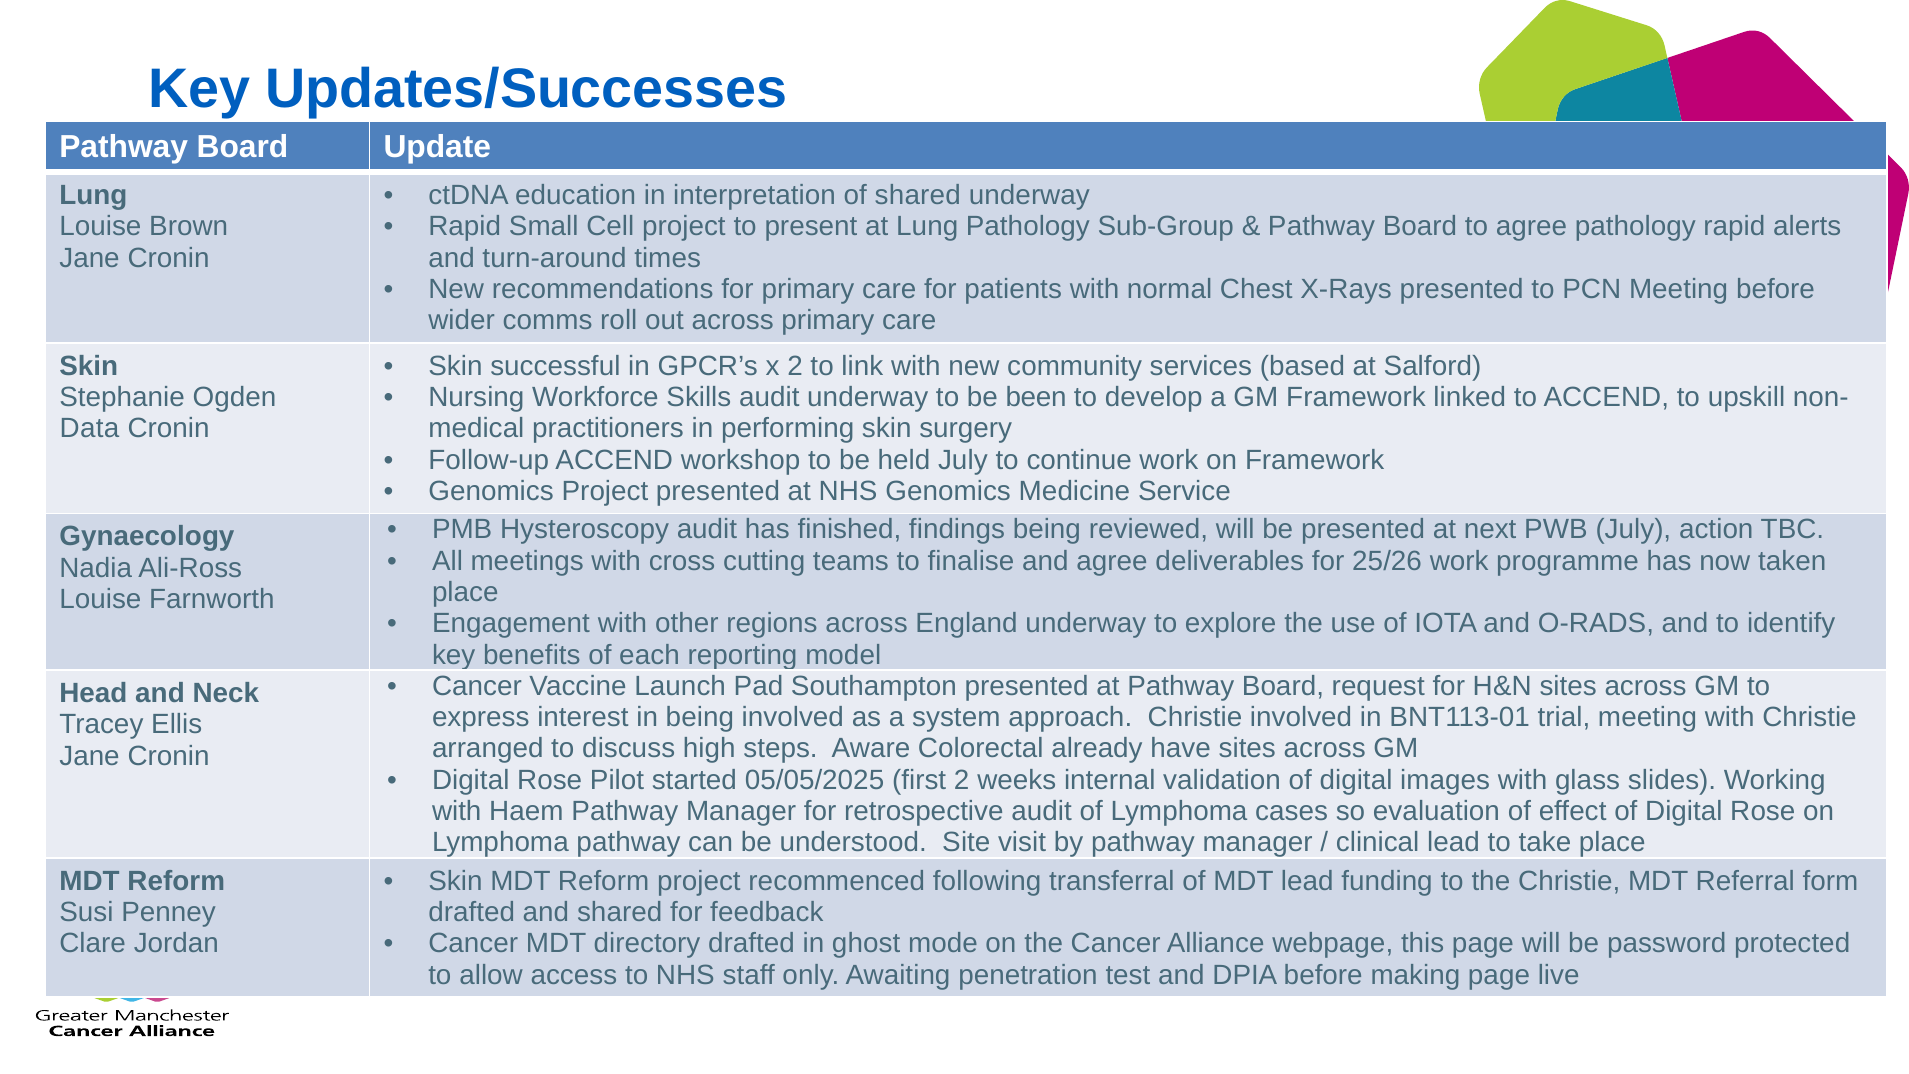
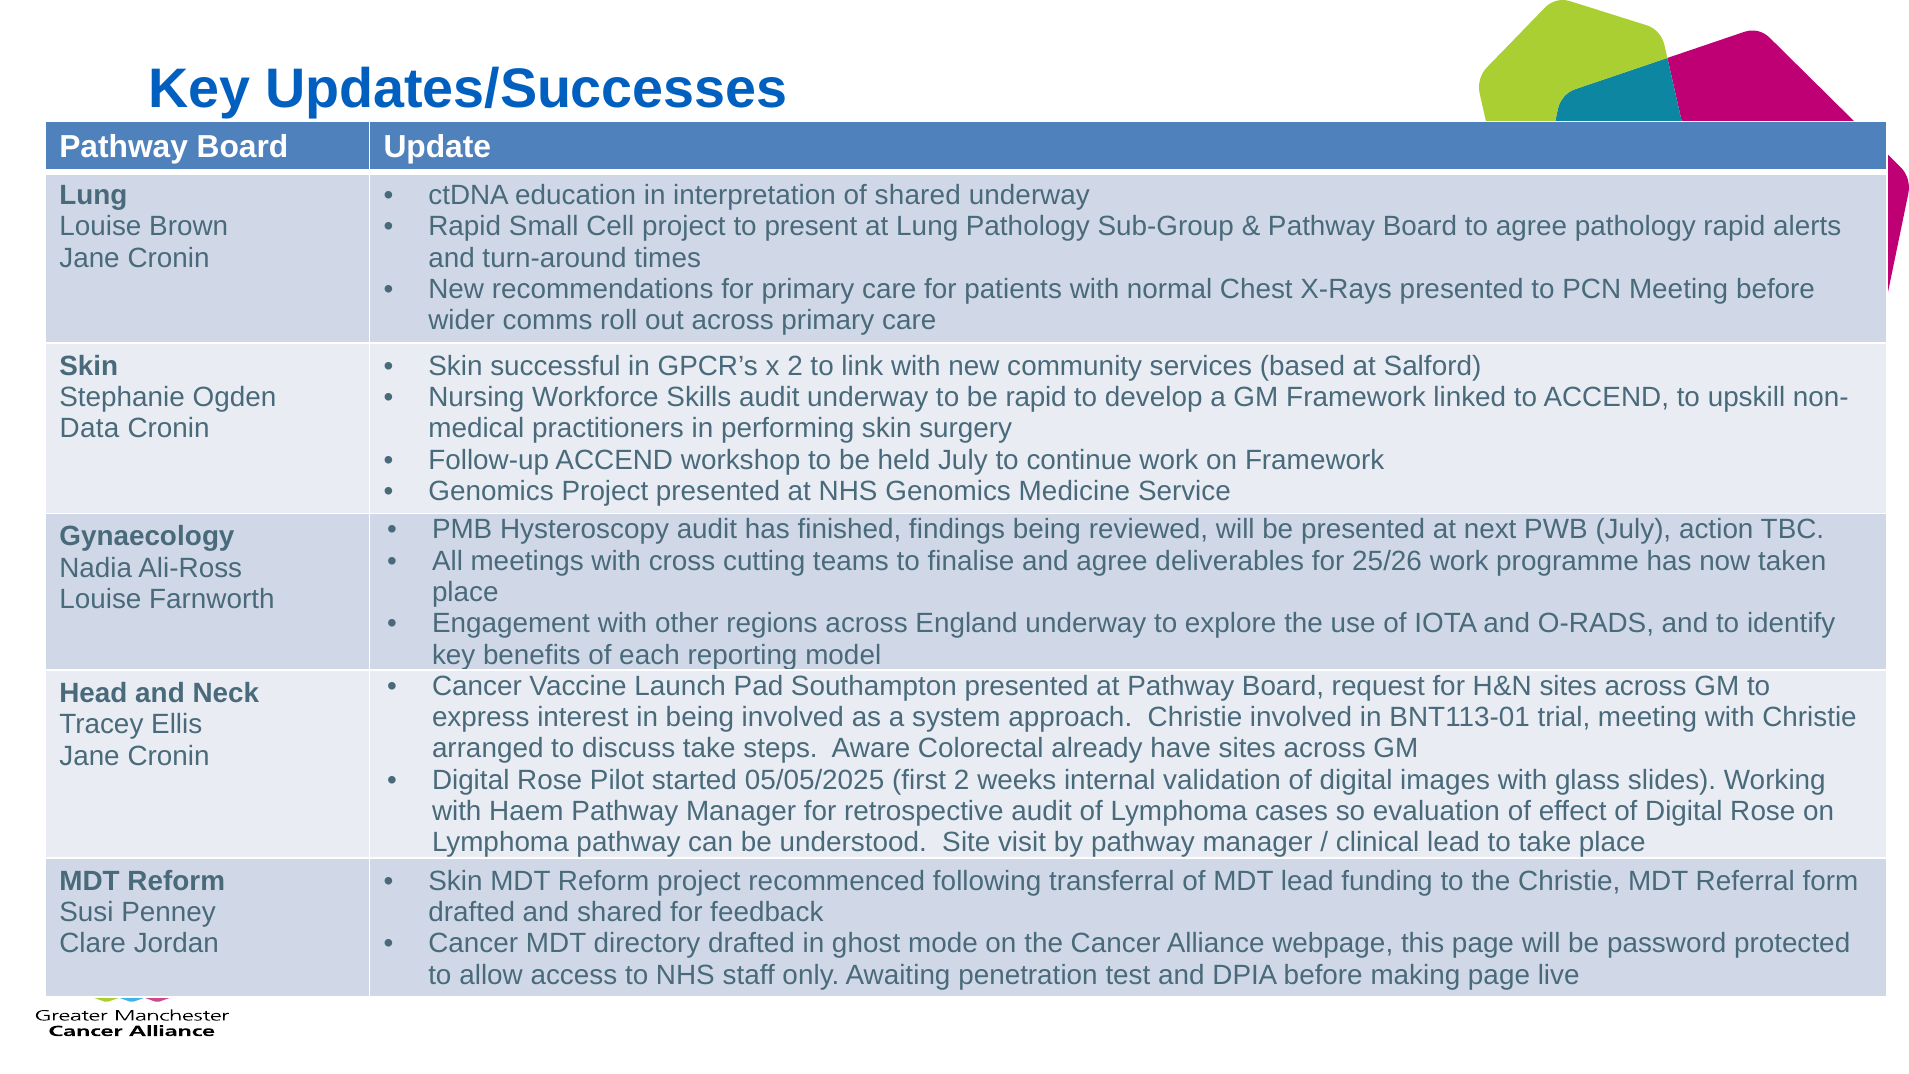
be been: been -> rapid
discuss high: high -> take
